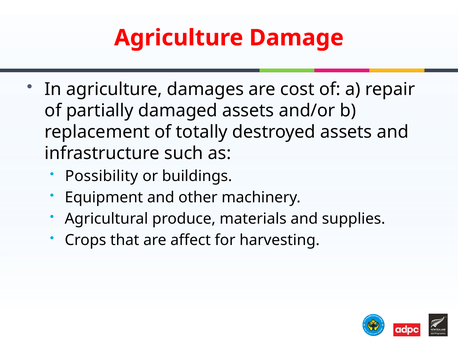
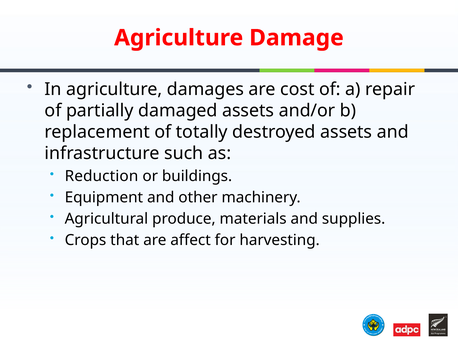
Possibility: Possibility -> Reduction
